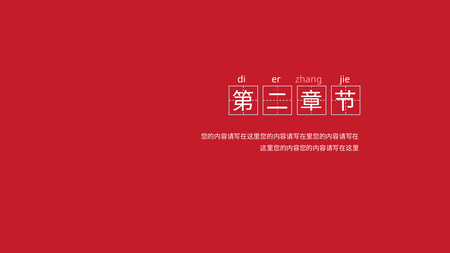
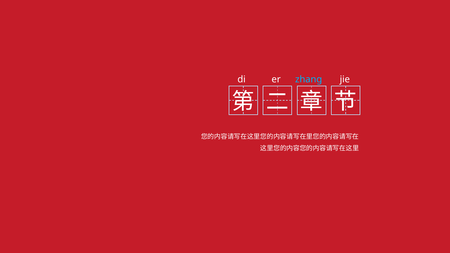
zhang colour: pink -> light blue
